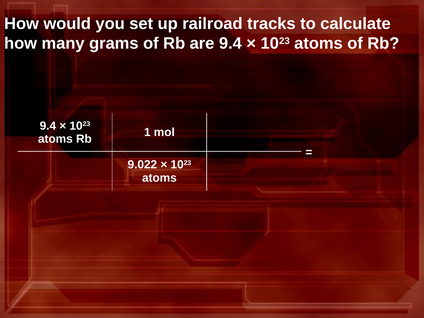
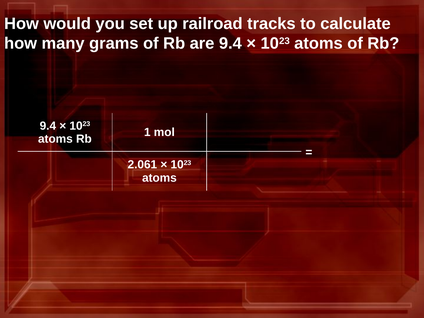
9.022: 9.022 -> 2.061
